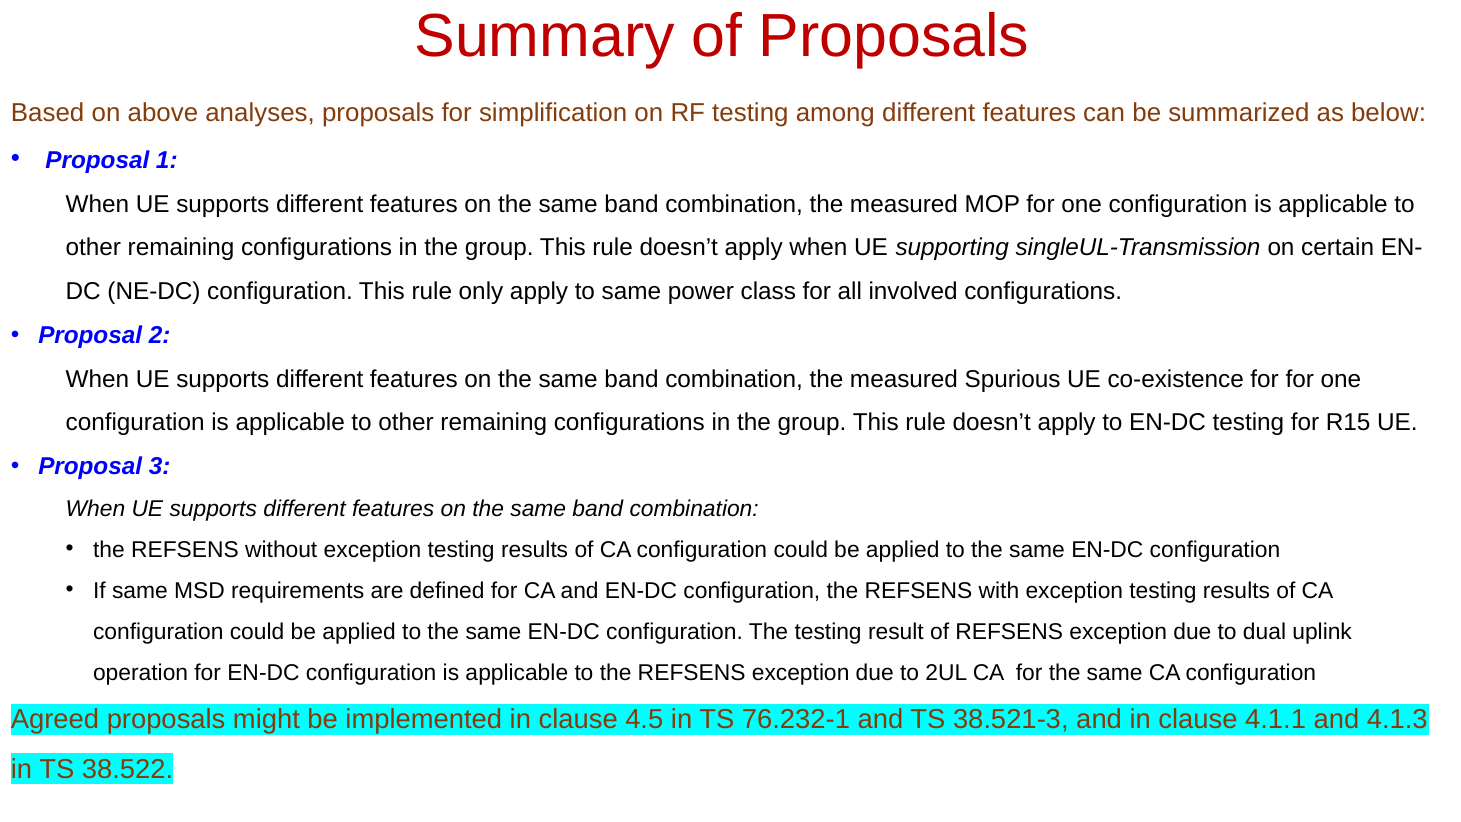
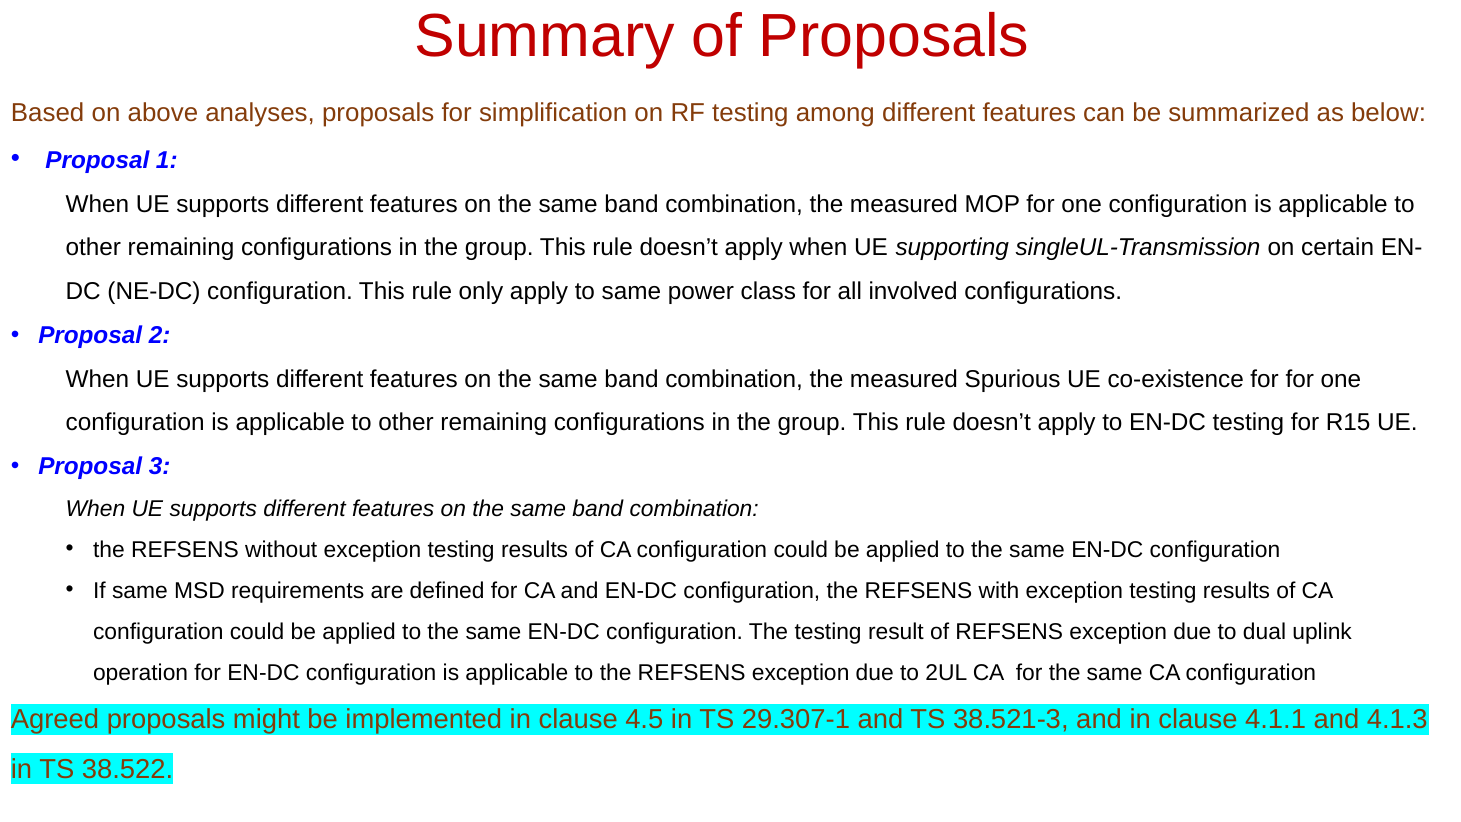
76.232-1: 76.232-1 -> 29.307-1
